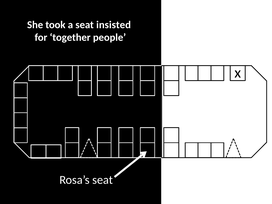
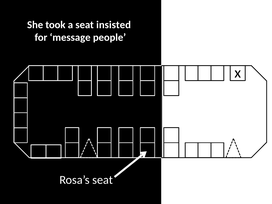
together: together -> message
